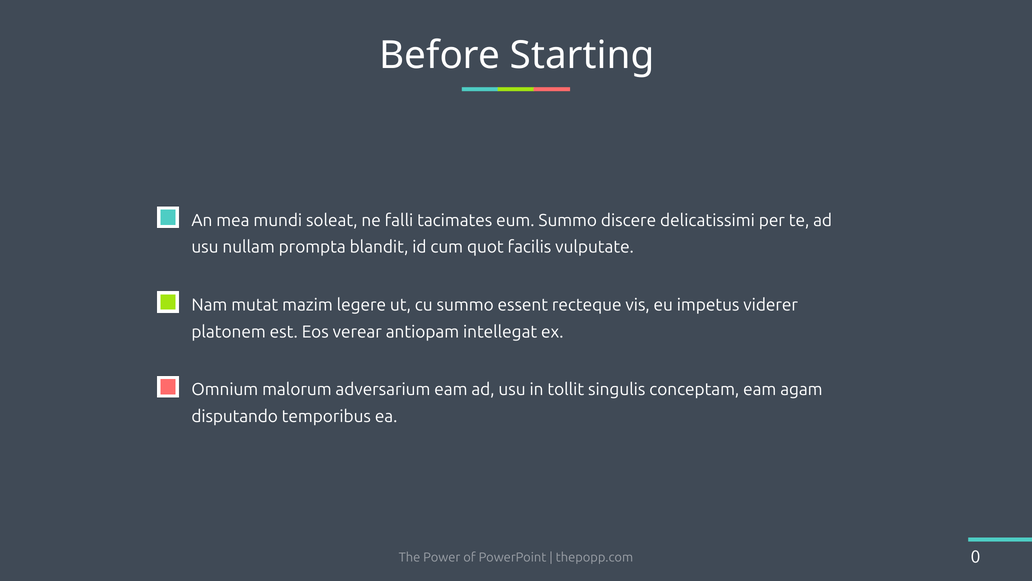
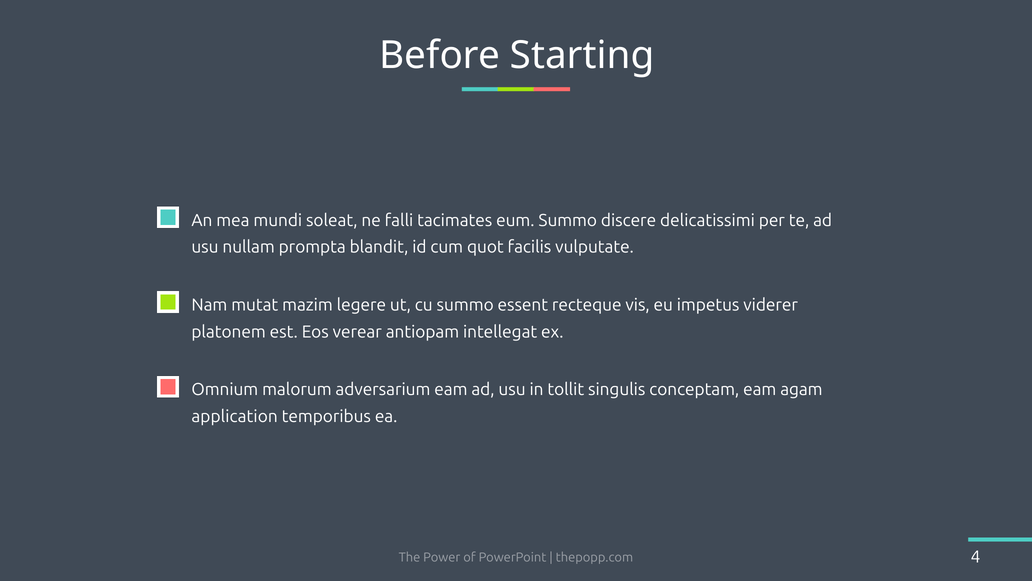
disputando: disputando -> application
0: 0 -> 4
